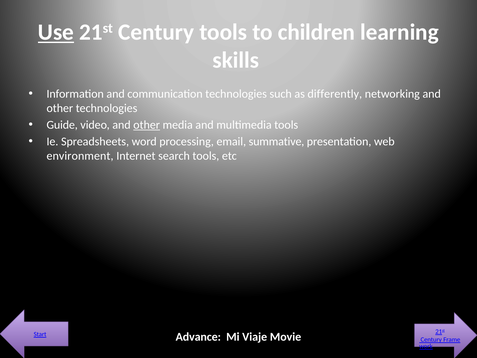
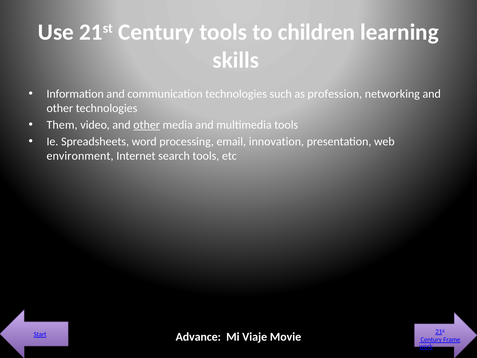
Use underline: present -> none
differently: differently -> profession
Guide: Guide -> Them
summative: summative -> innovation
